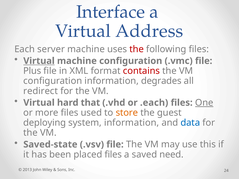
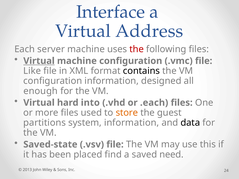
Plus: Plus -> Like
contains colour: red -> black
degrades: degrades -> designed
redirect: redirect -> enough
that: that -> into
One underline: present -> none
deploying: deploying -> partitions
data colour: blue -> black
placed files: files -> find
